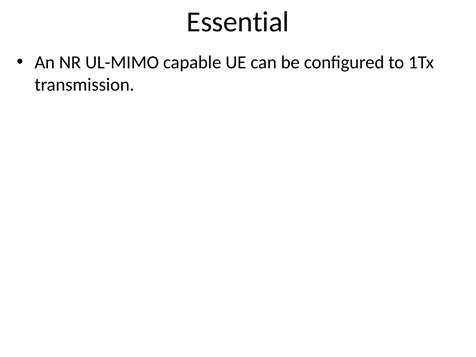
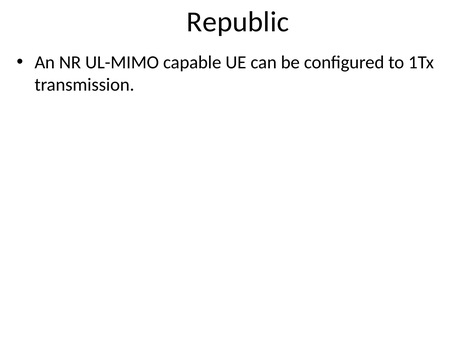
Essential: Essential -> Republic
